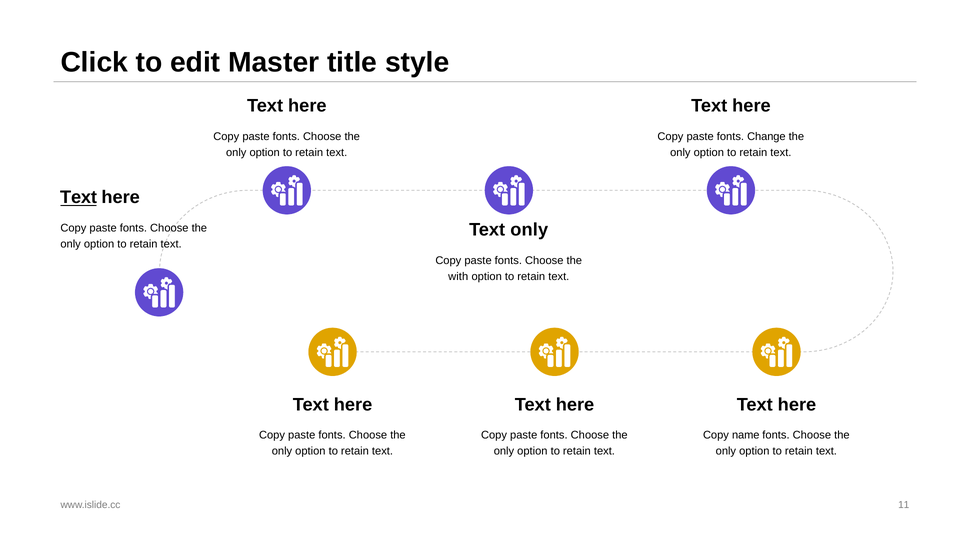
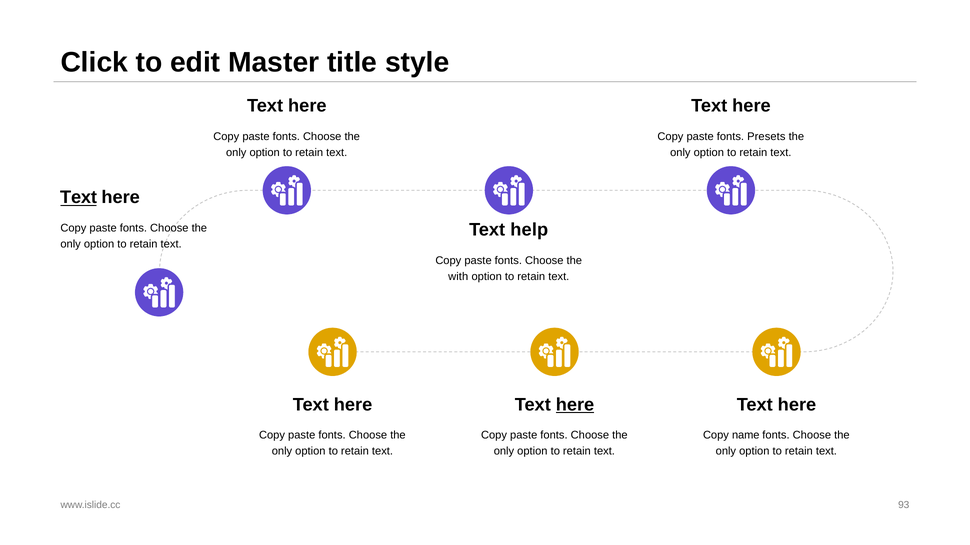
Change: Change -> Presets
Text only: only -> help
here at (575, 405) underline: none -> present
11: 11 -> 93
